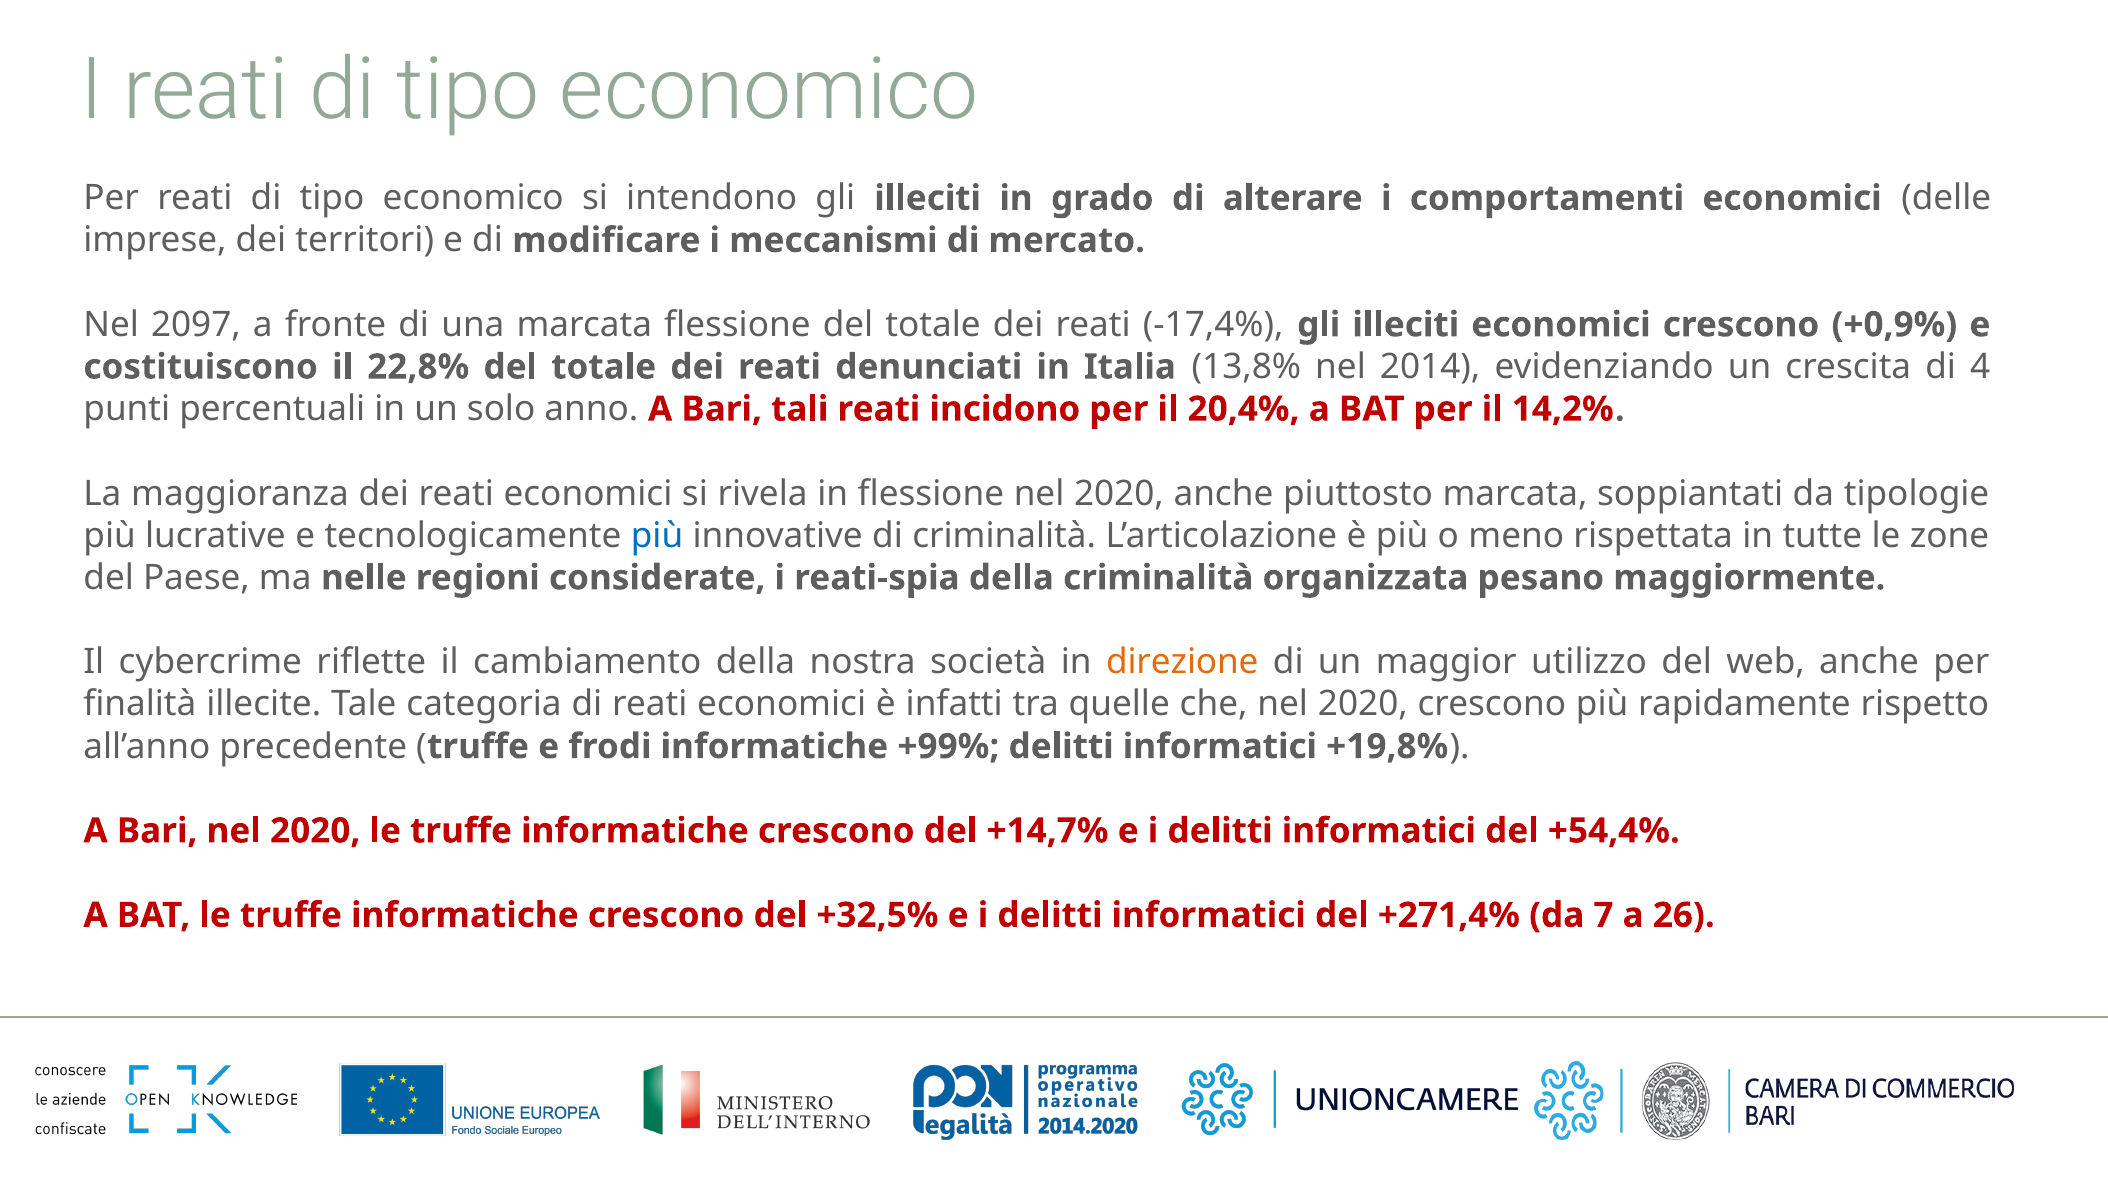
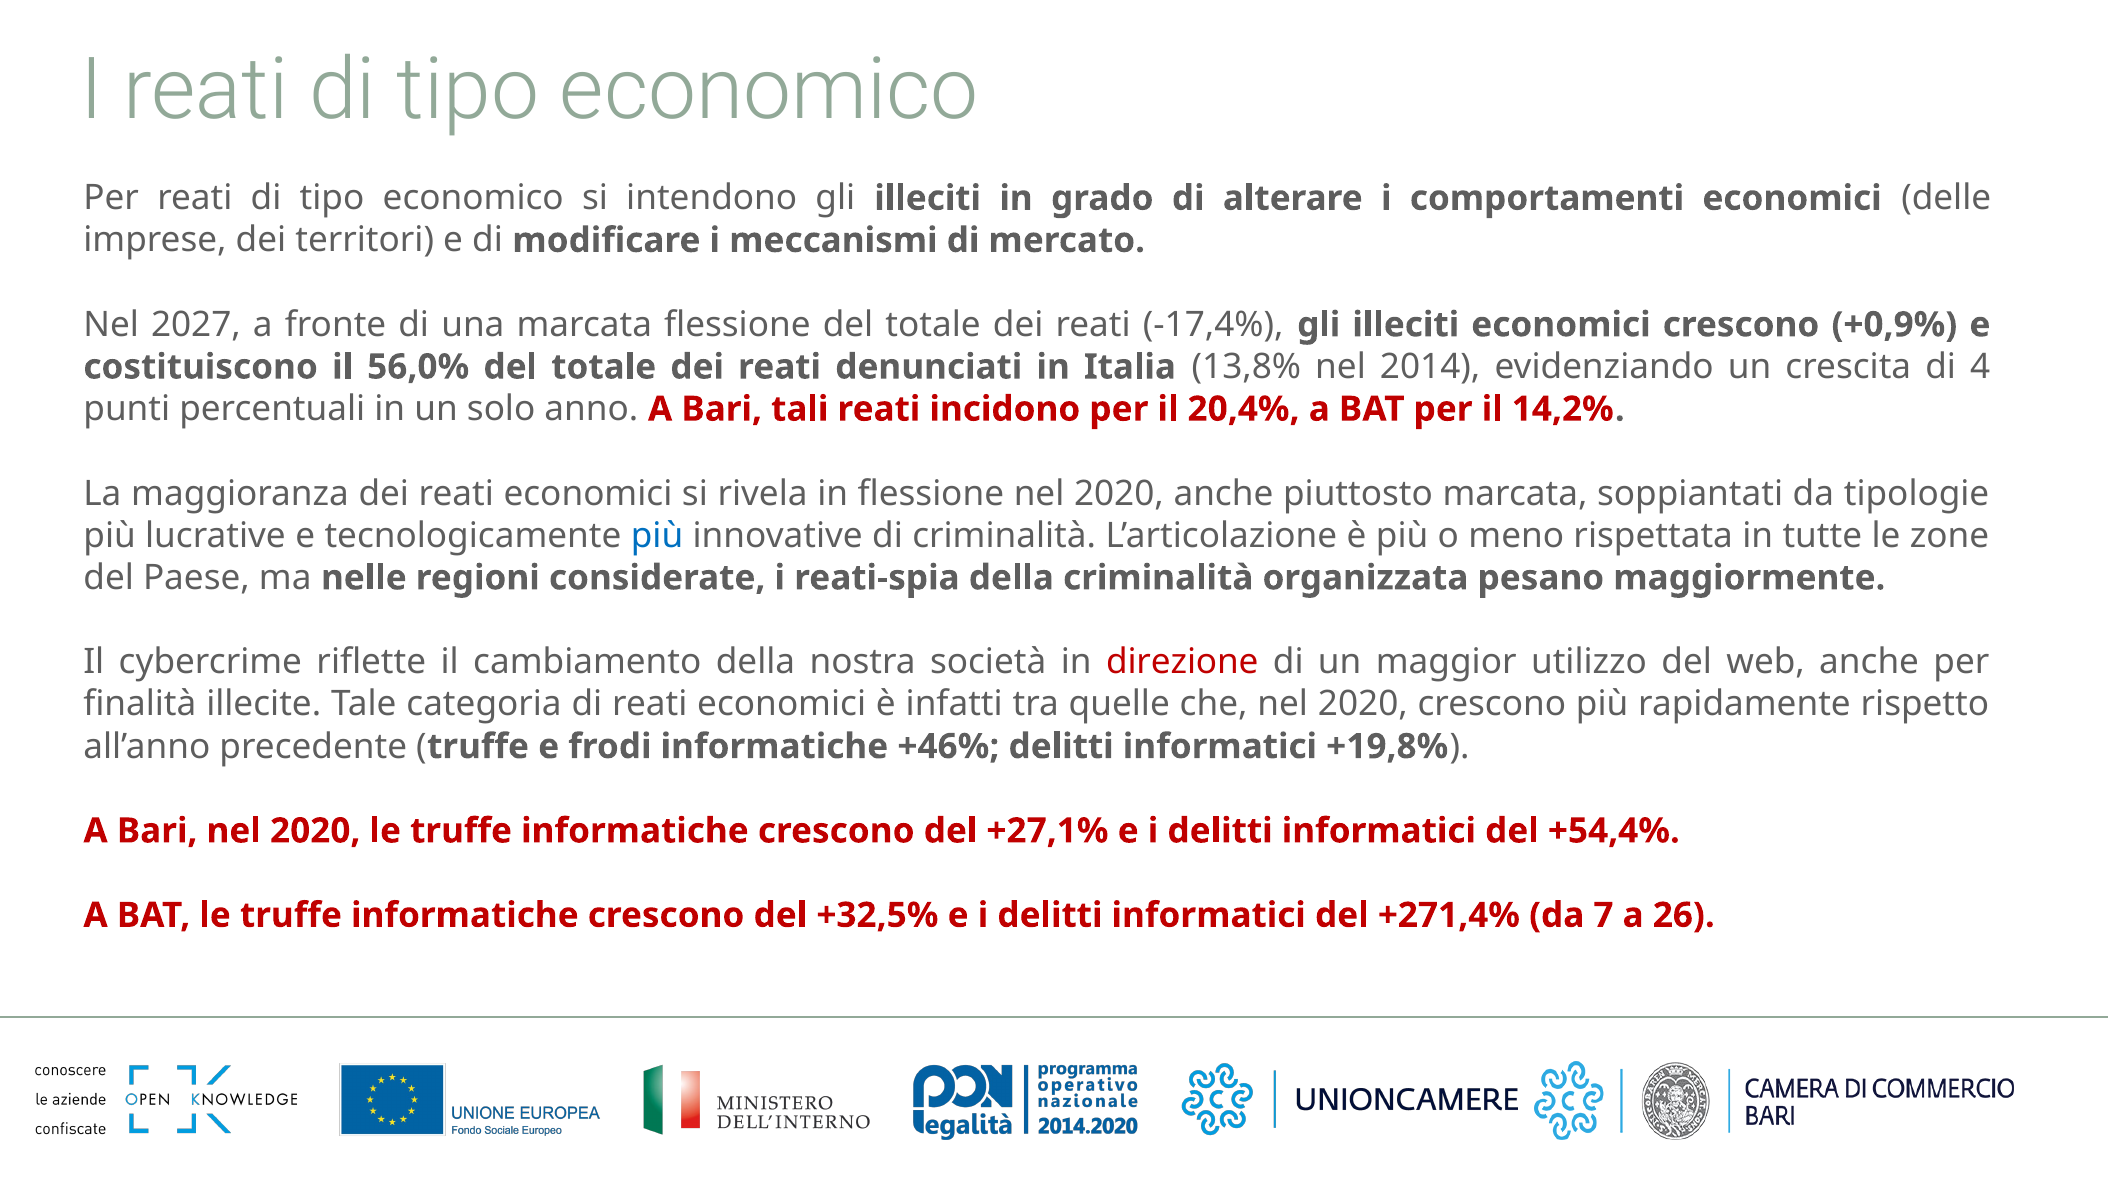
2097: 2097 -> 2027
22,8%: 22,8% -> 56,0%
direzione colour: orange -> red
+99%: +99% -> +46%
+14,7%: +14,7% -> +27,1%
